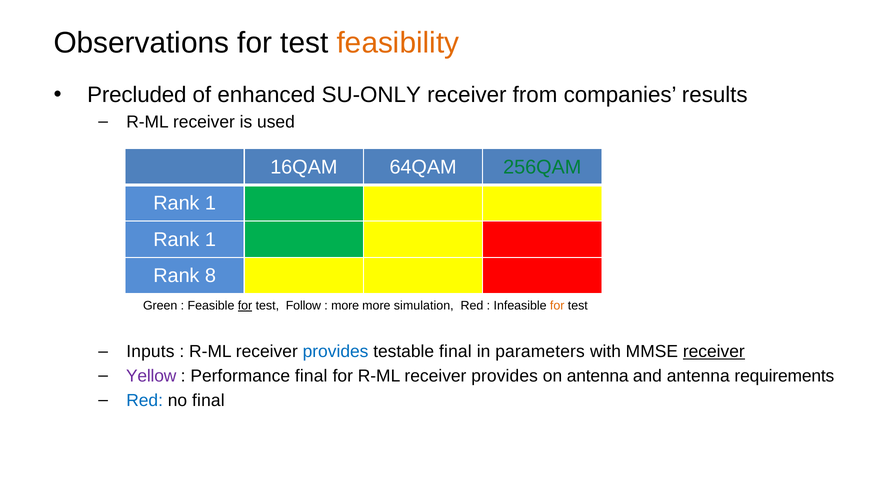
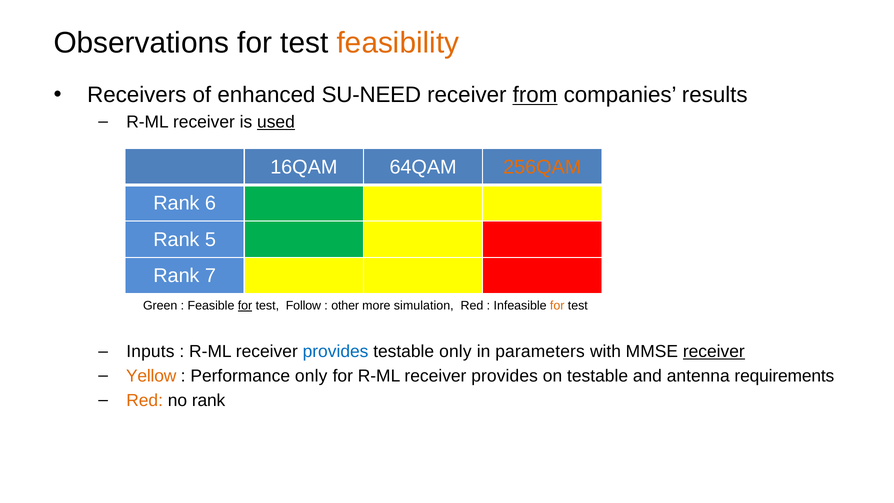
Precluded: Precluded -> Receivers
SU-ONLY: SU-ONLY -> SU-NEED
from underline: none -> present
used underline: none -> present
256QAM colour: green -> orange
1 at (210, 203): 1 -> 6
1 at (210, 240): 1 -> 5
8: 8 -> 7
more at (345, 306): more -> other
testable final: final -> only
Yellow colour: purple -> orange
Performance final: final -> only
on antenna: antenna -> testable
Red at (145, 400) colour: blue -> orange
no final: final -> rank
